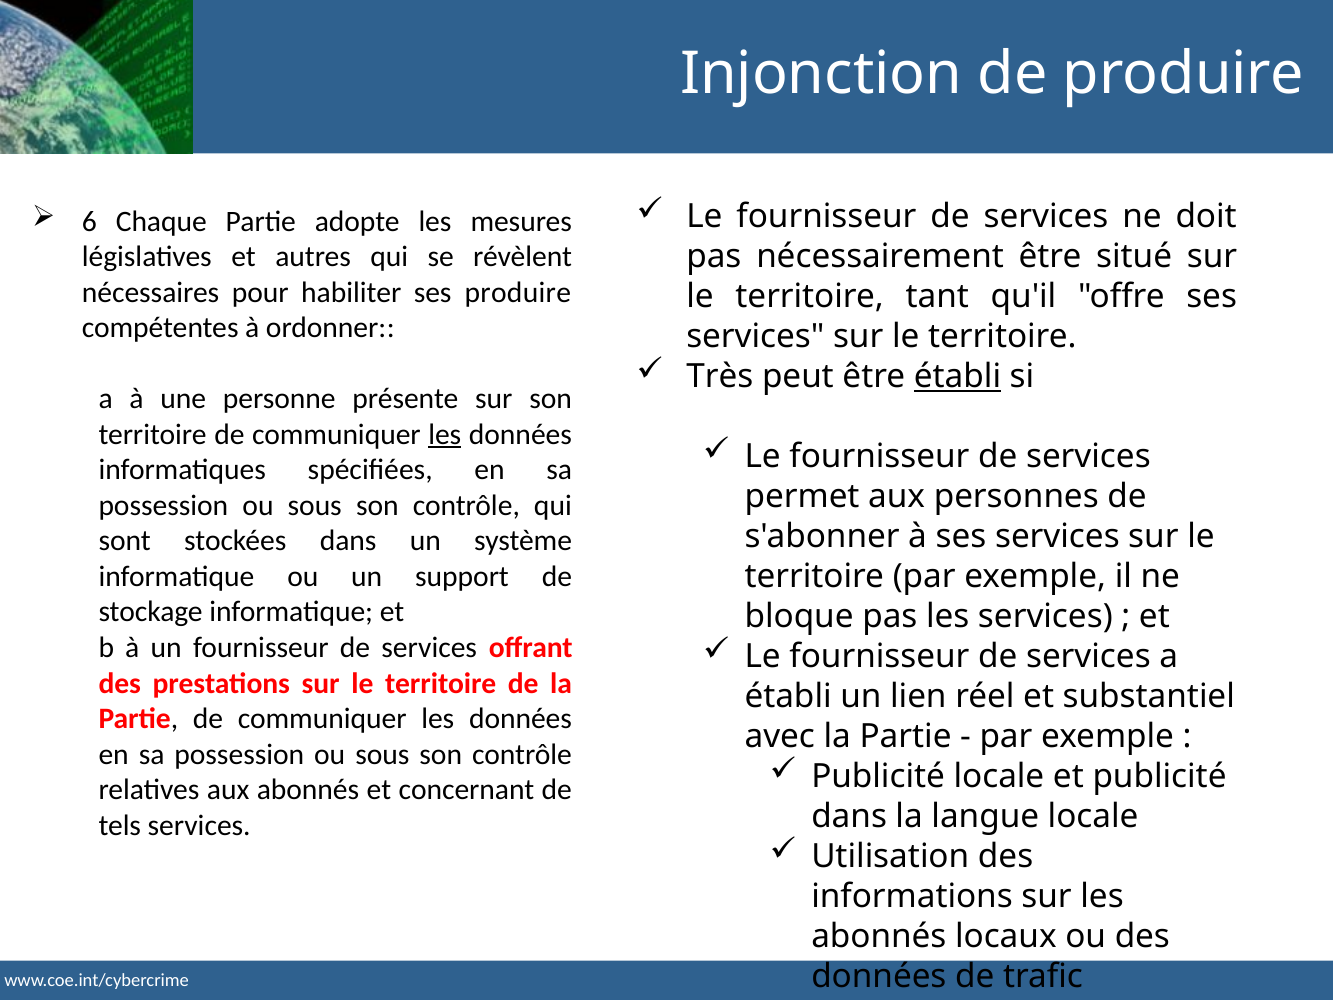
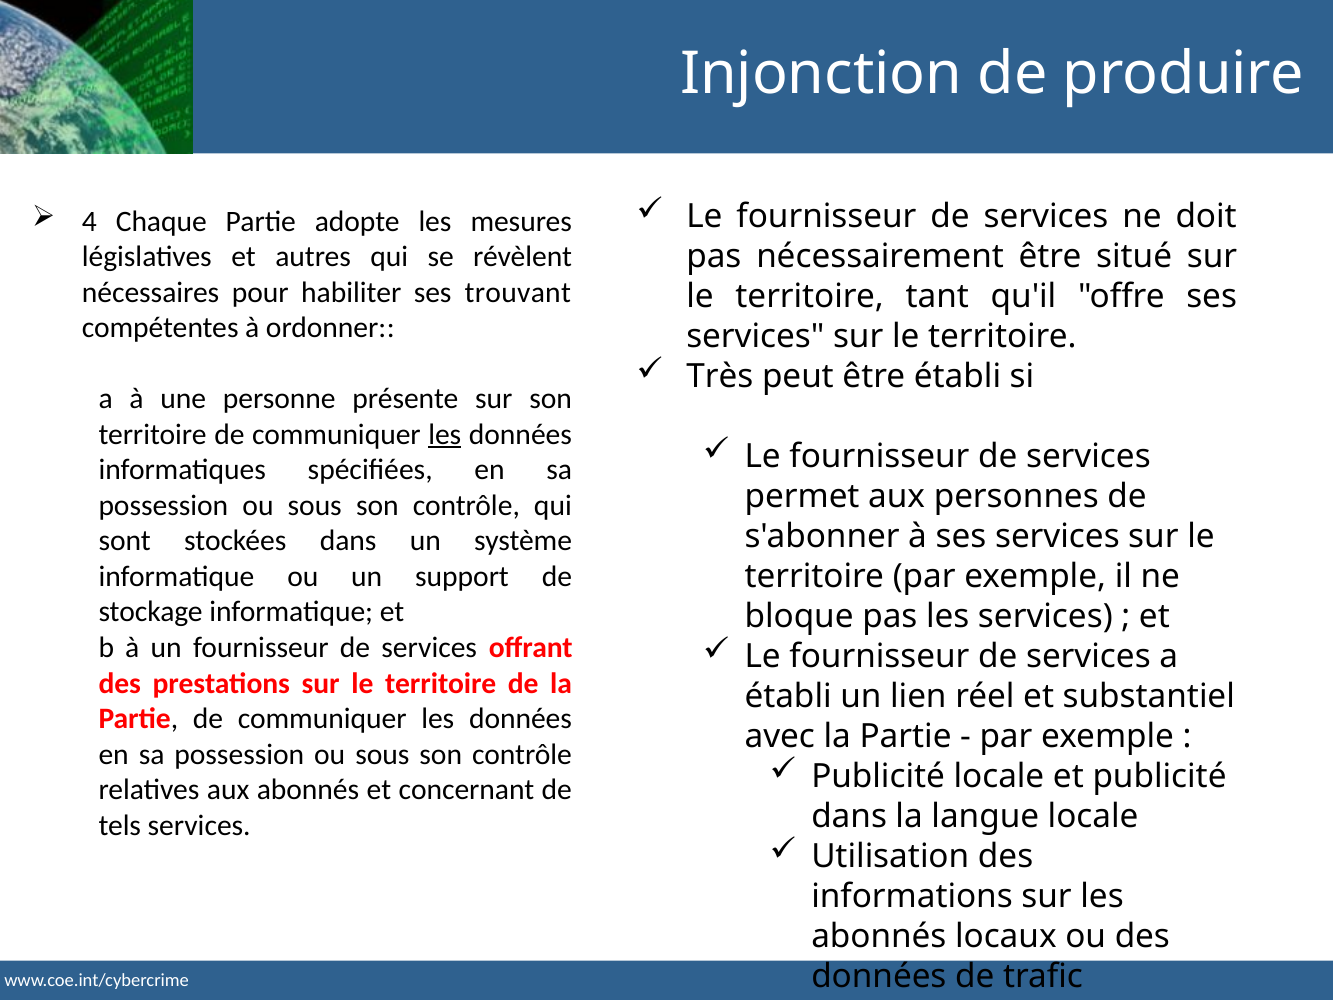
6: 6 -> 4
ses produire: produire -> trouvant
établi at (958, 376) underline: present -> none
